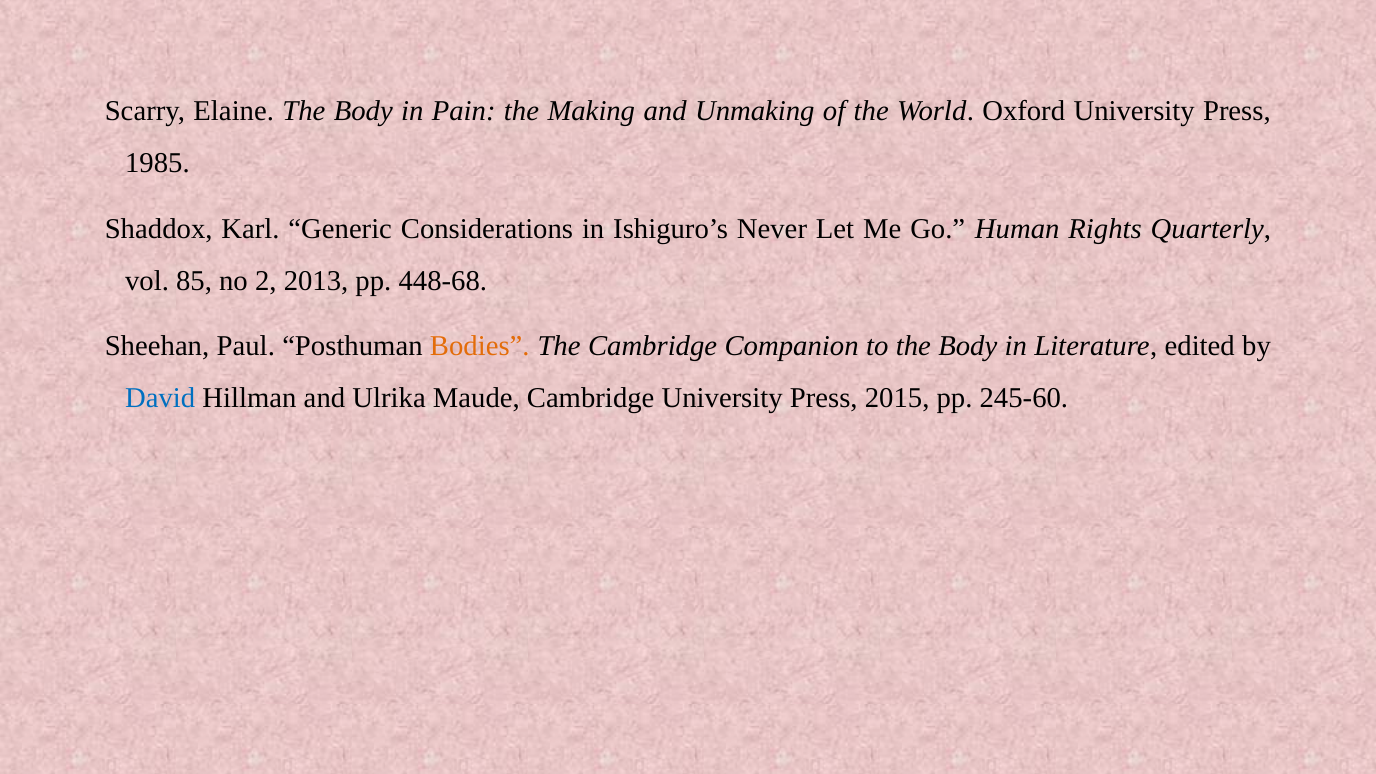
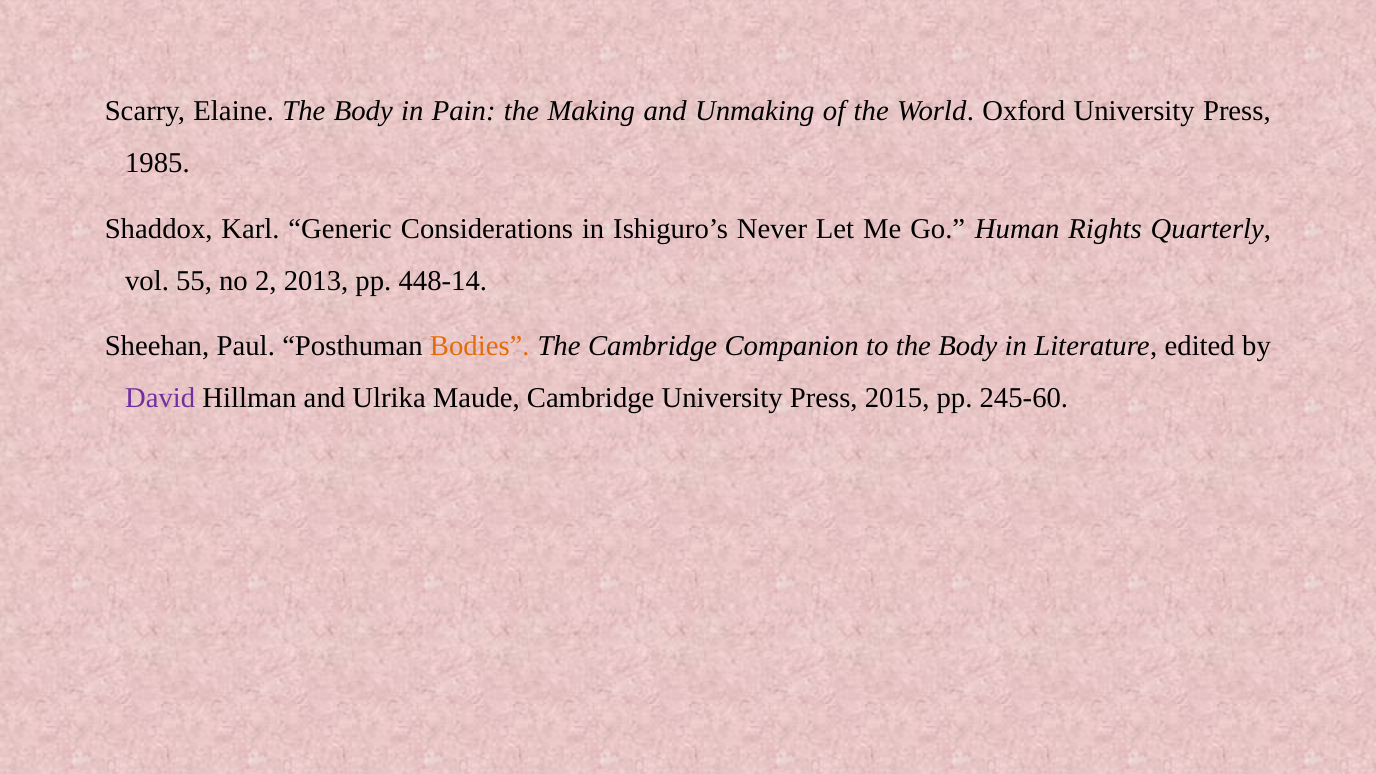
85: 85 -> 55
448-68: 448-68 -> 448-14
David colour: blue -> purple
